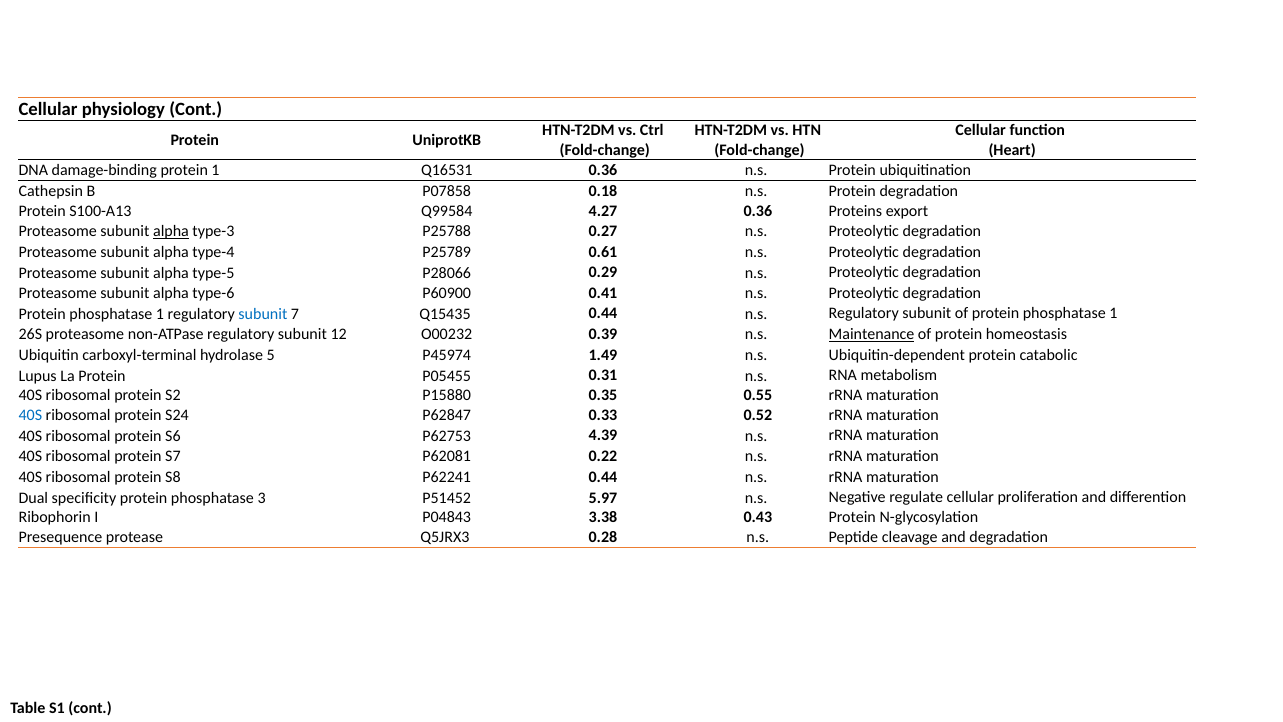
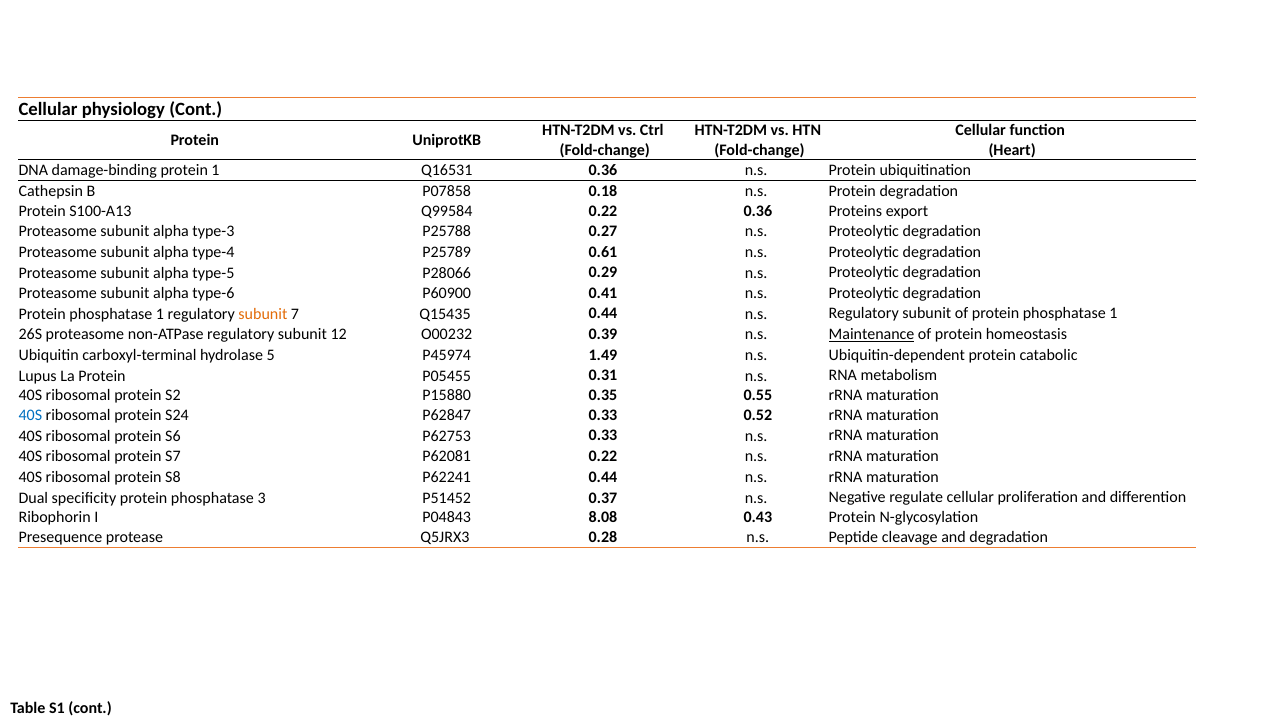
Q99584 4.27: 4.27 -> 0.22
alpha at (171, 232) underline: present -> none
subunit at (263, 314) colour: blue -> orange
P62753 4.39: 4.39 -> 0.33
5.97: 5.97 -> 0.37
3.38: 3.38 -> 8.08
